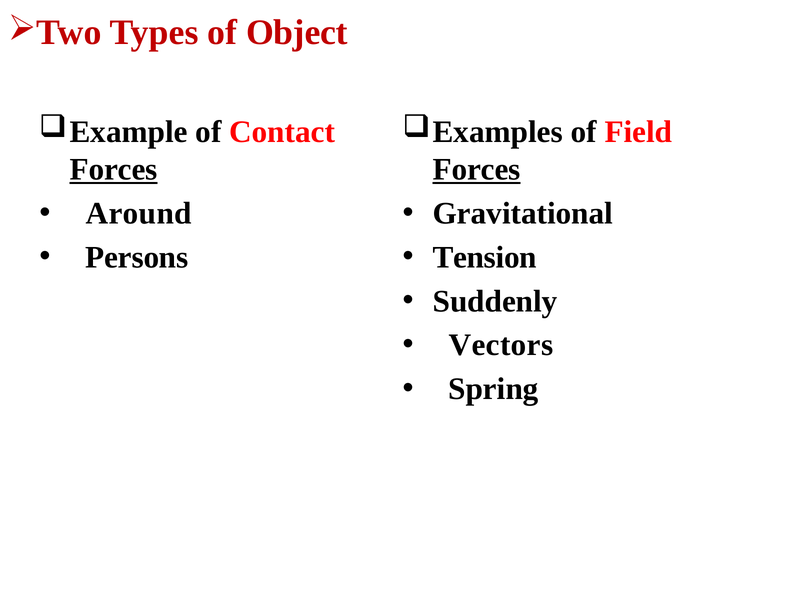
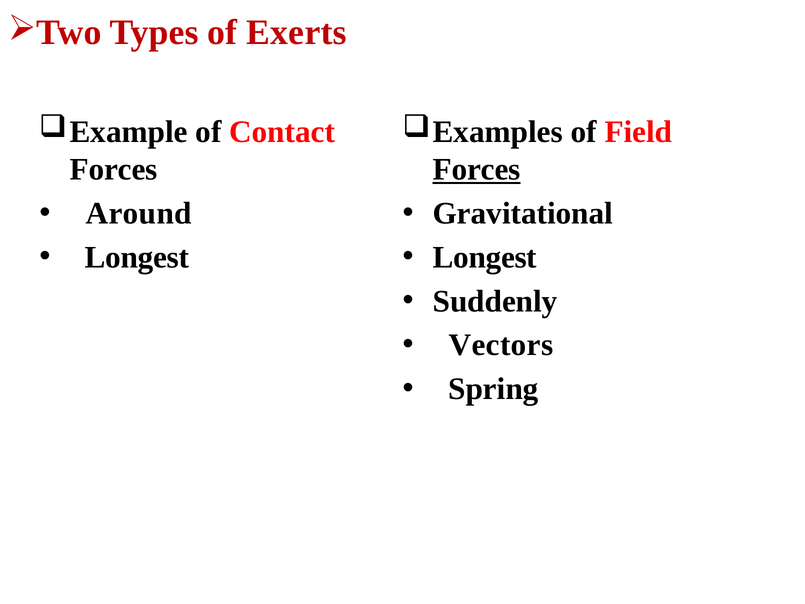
Object: Object -> Exerts
Forces at (114, 169) underline: present -> none
Persons at (137, 257): Persons -> Longest
Tension at (485, 257): Tension -> Longest
